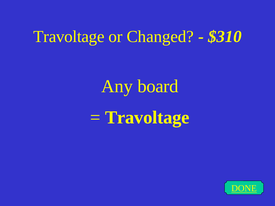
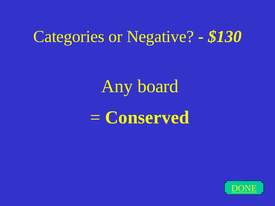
Travoltage at (69, 37): Travoltage -> Categories
Changed: Changed -> Negative
$310: $310 -> $130
Travoltage at (147, 118): Travoltage -> Conserved
